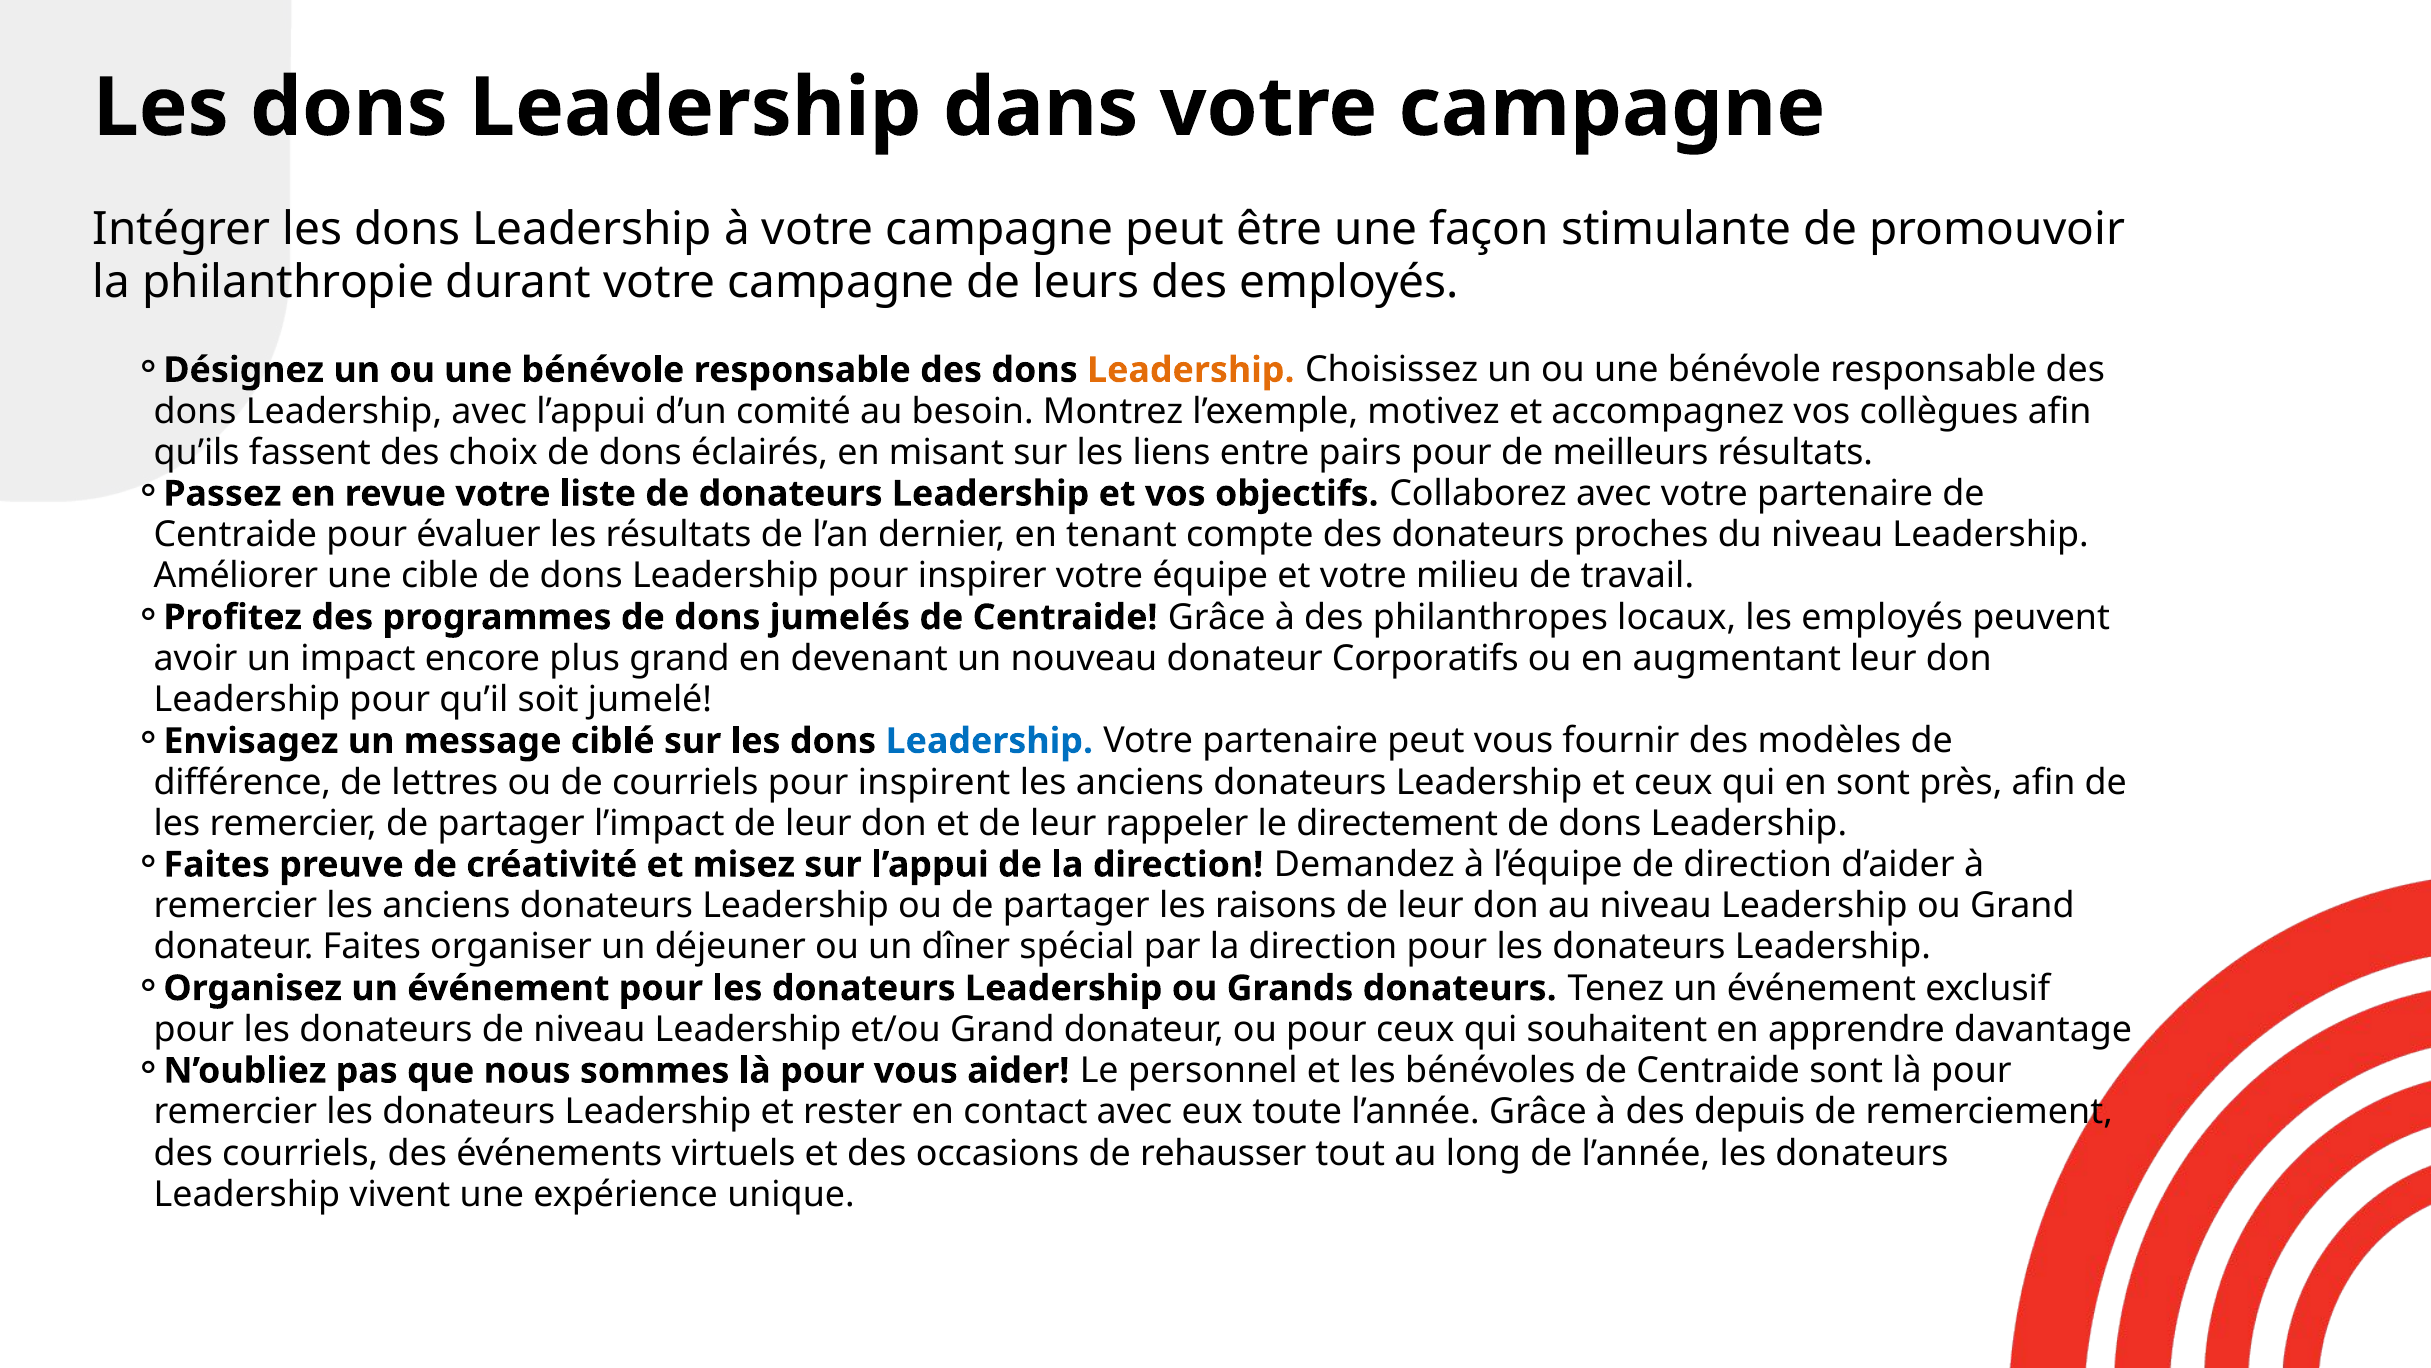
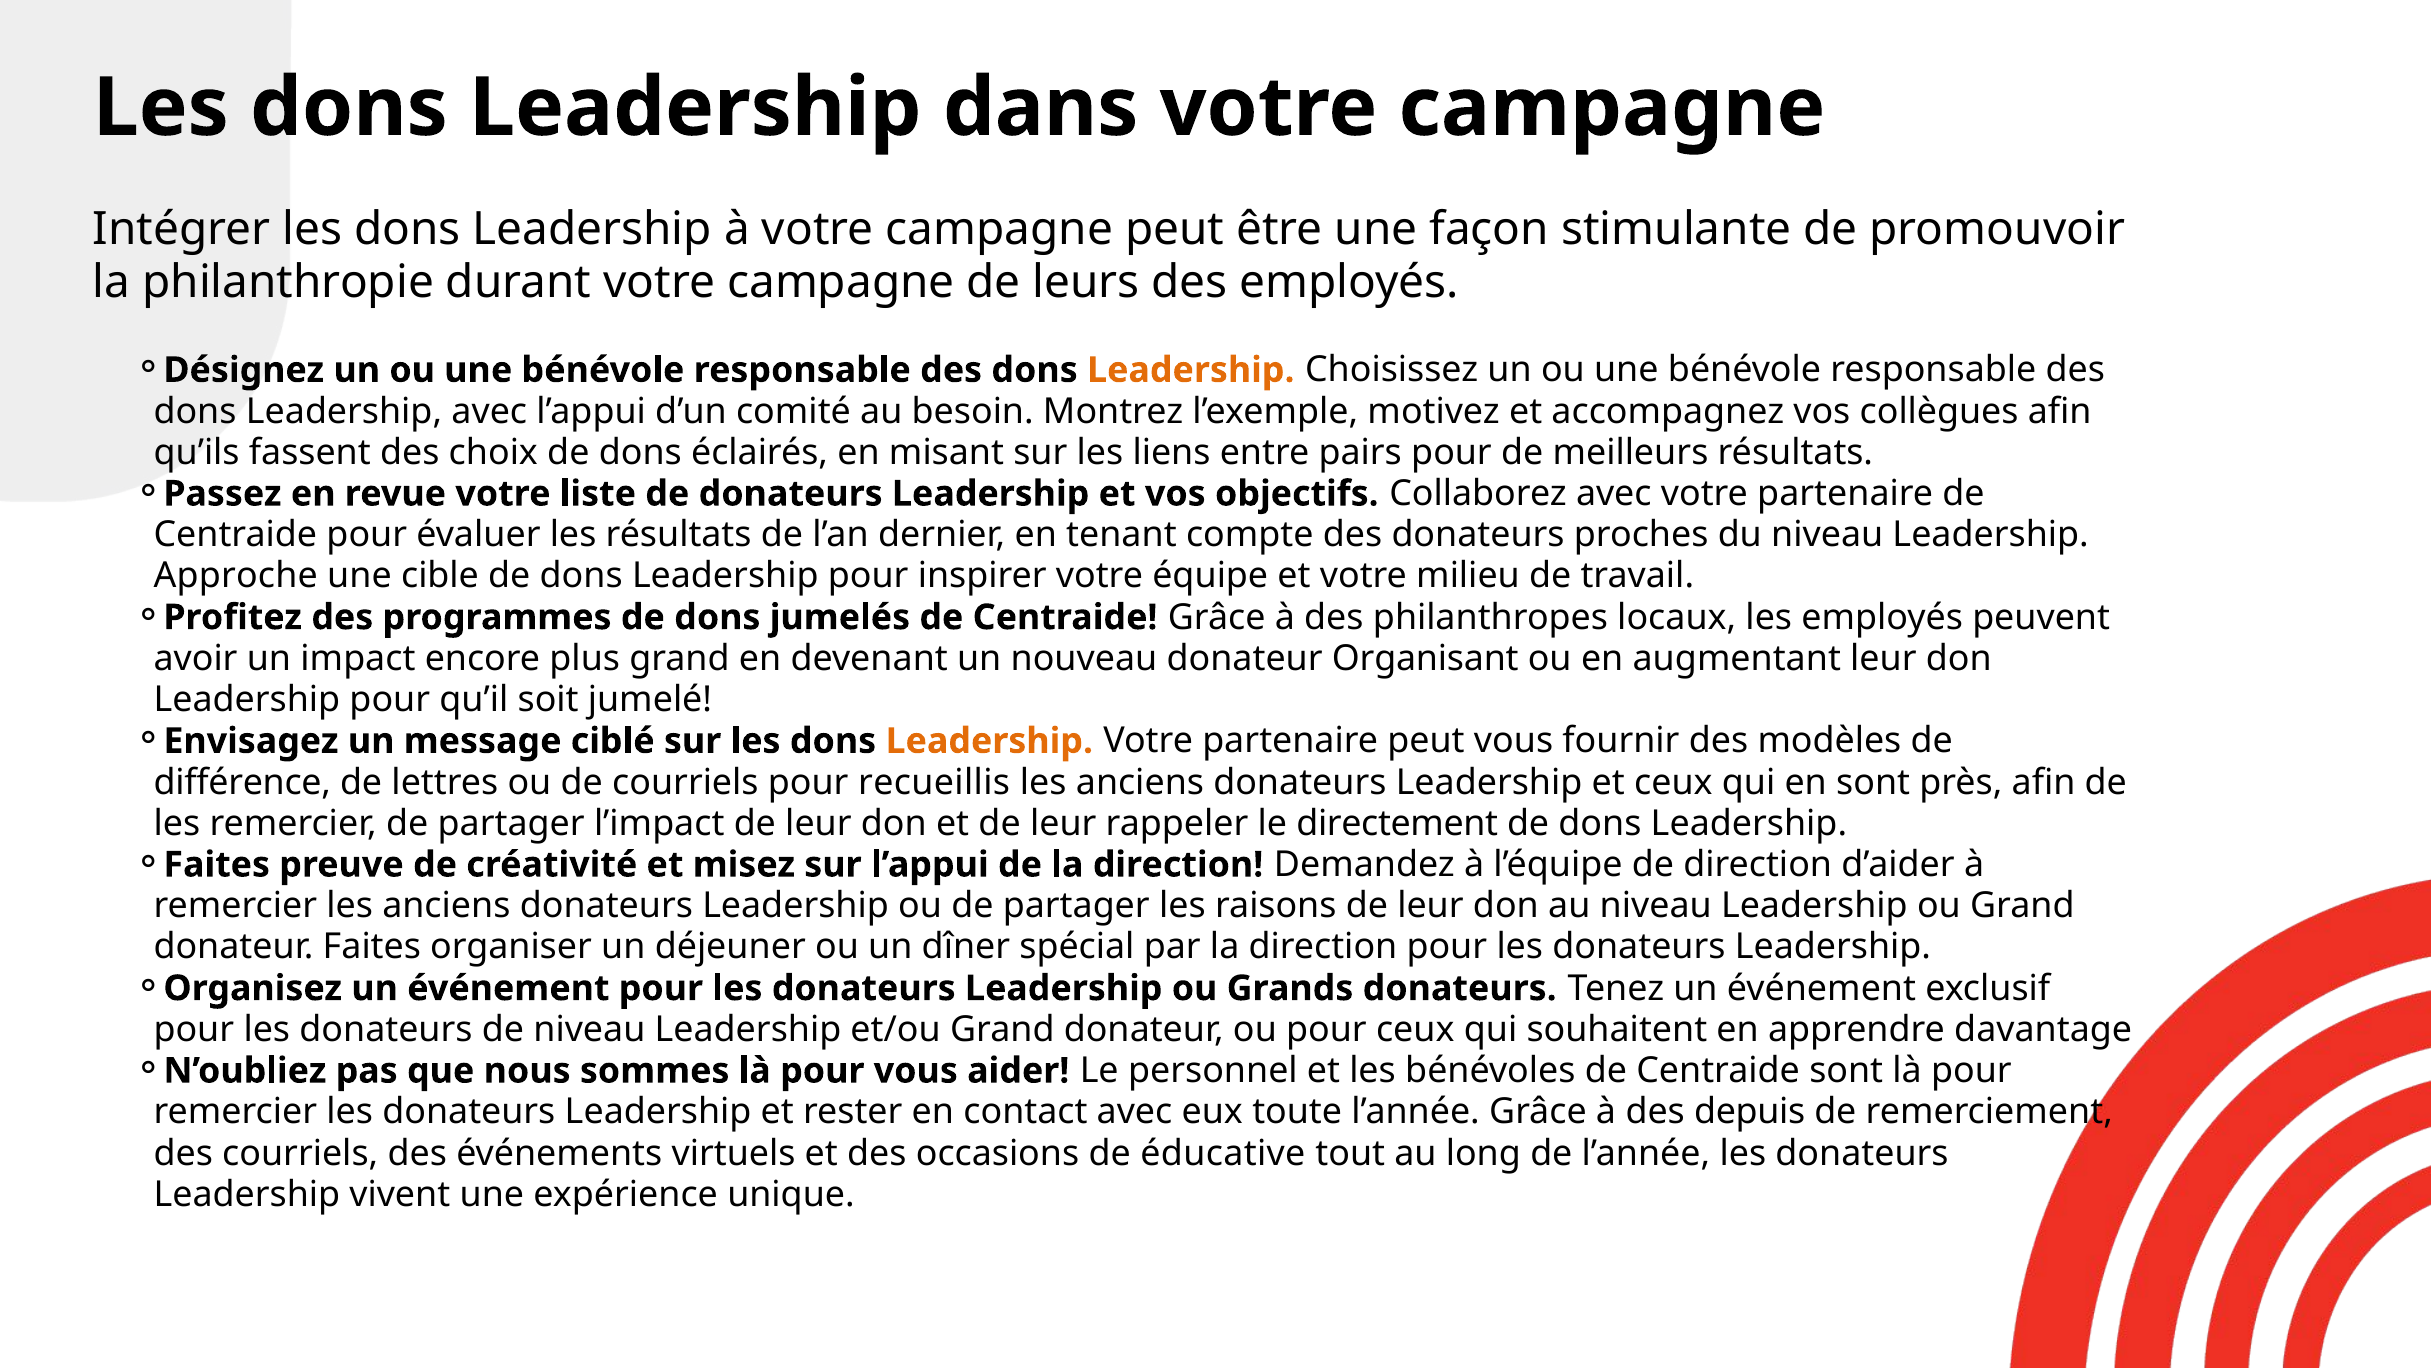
Améliorer: Améliorer -> Approche
Corporatifs: Corporatifs -> Organisant
Leadership at (989, 741) colour: blue -> orange
inspirent: inspirent -> recueillis
rehausser: rehausser -> éducative
